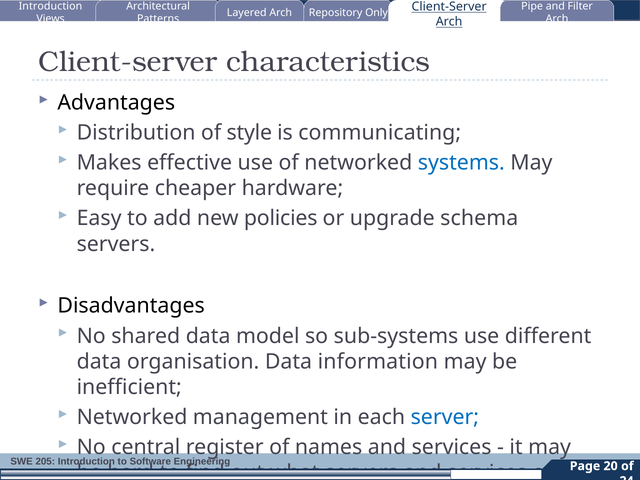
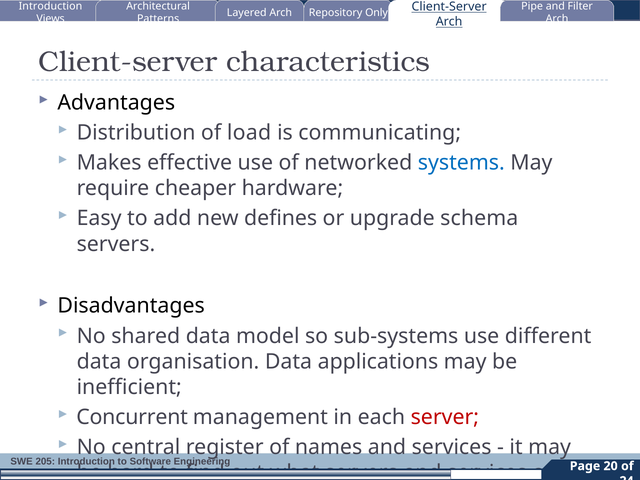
style: style -> load
policies: policies -> defines
information: information -> applications
Networked at (132, 417): Networked -> Concurrent
server colour: blue -> red
